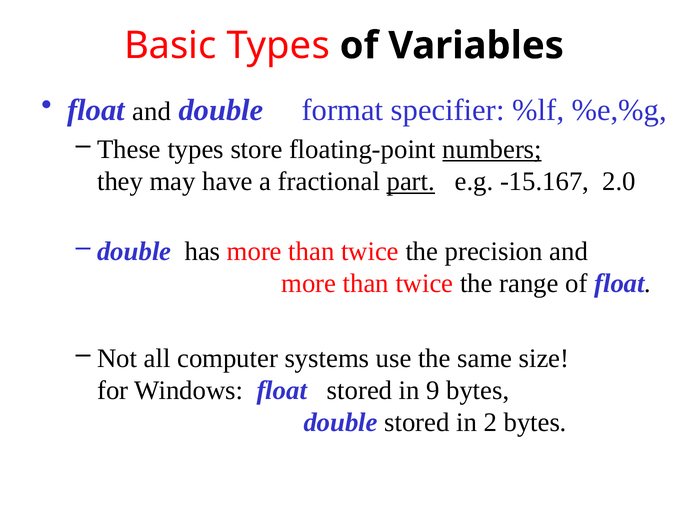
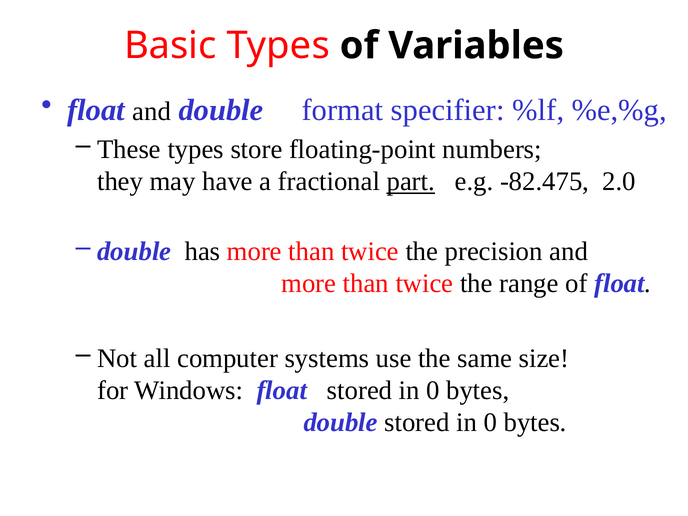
numbers underline: present -> none
-15.167: -15.167 -> -82.475
float stored in 9: 9 -> 0
double stored in 2: 2 -> 0
